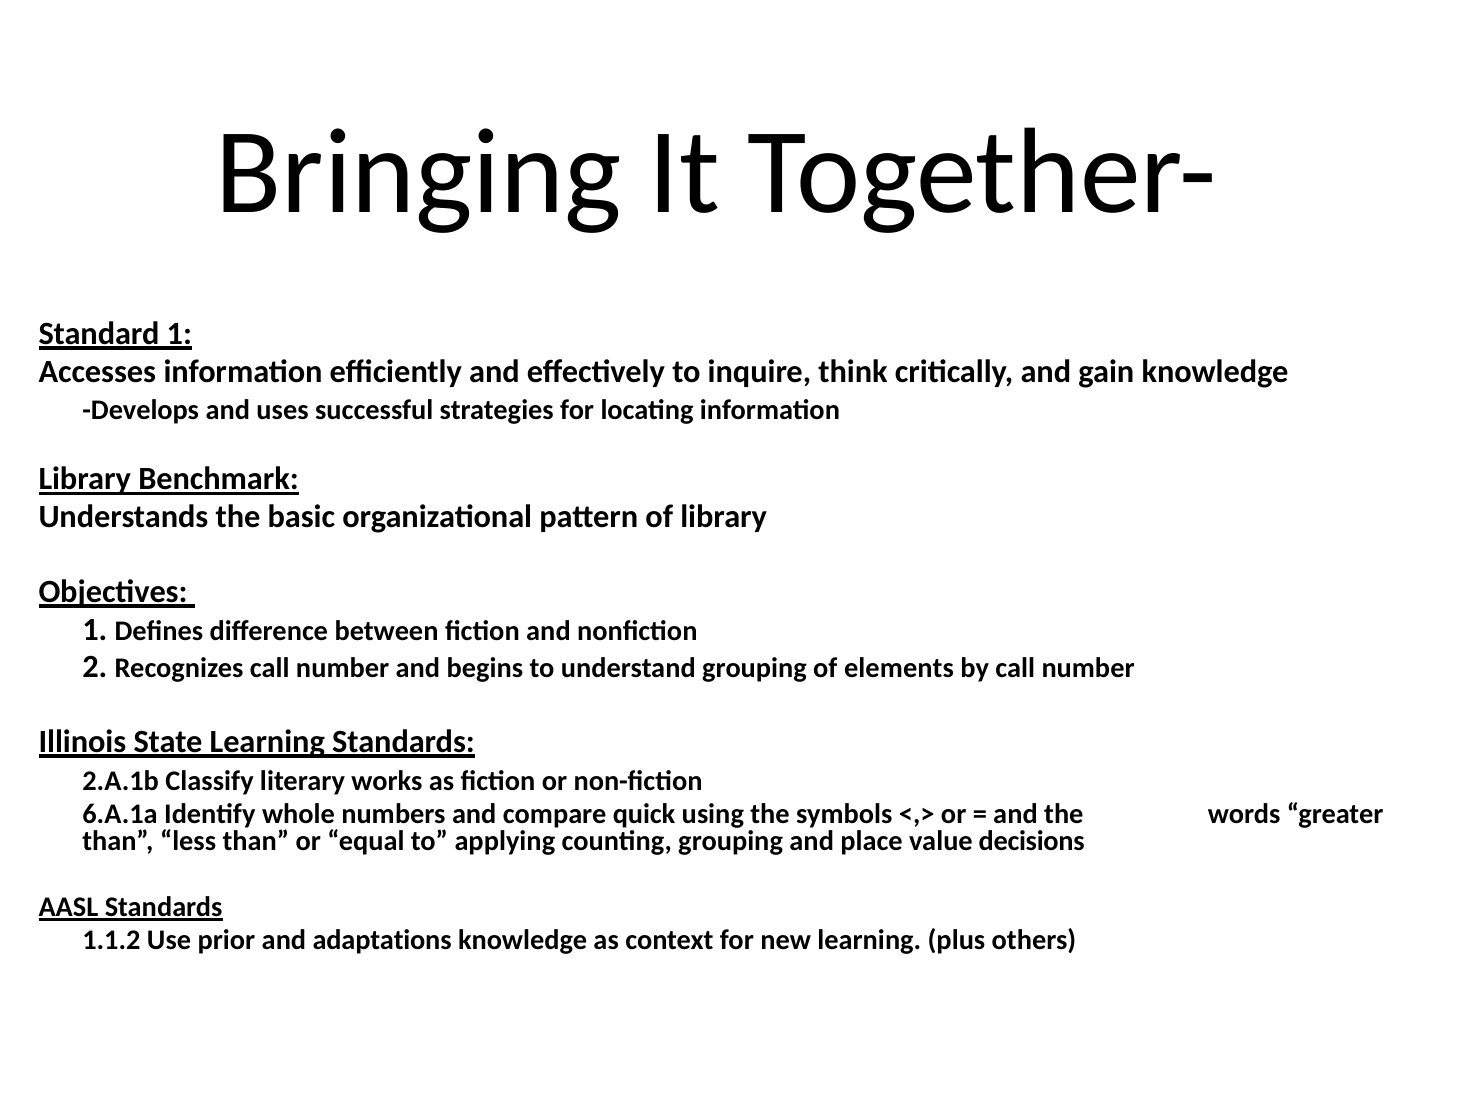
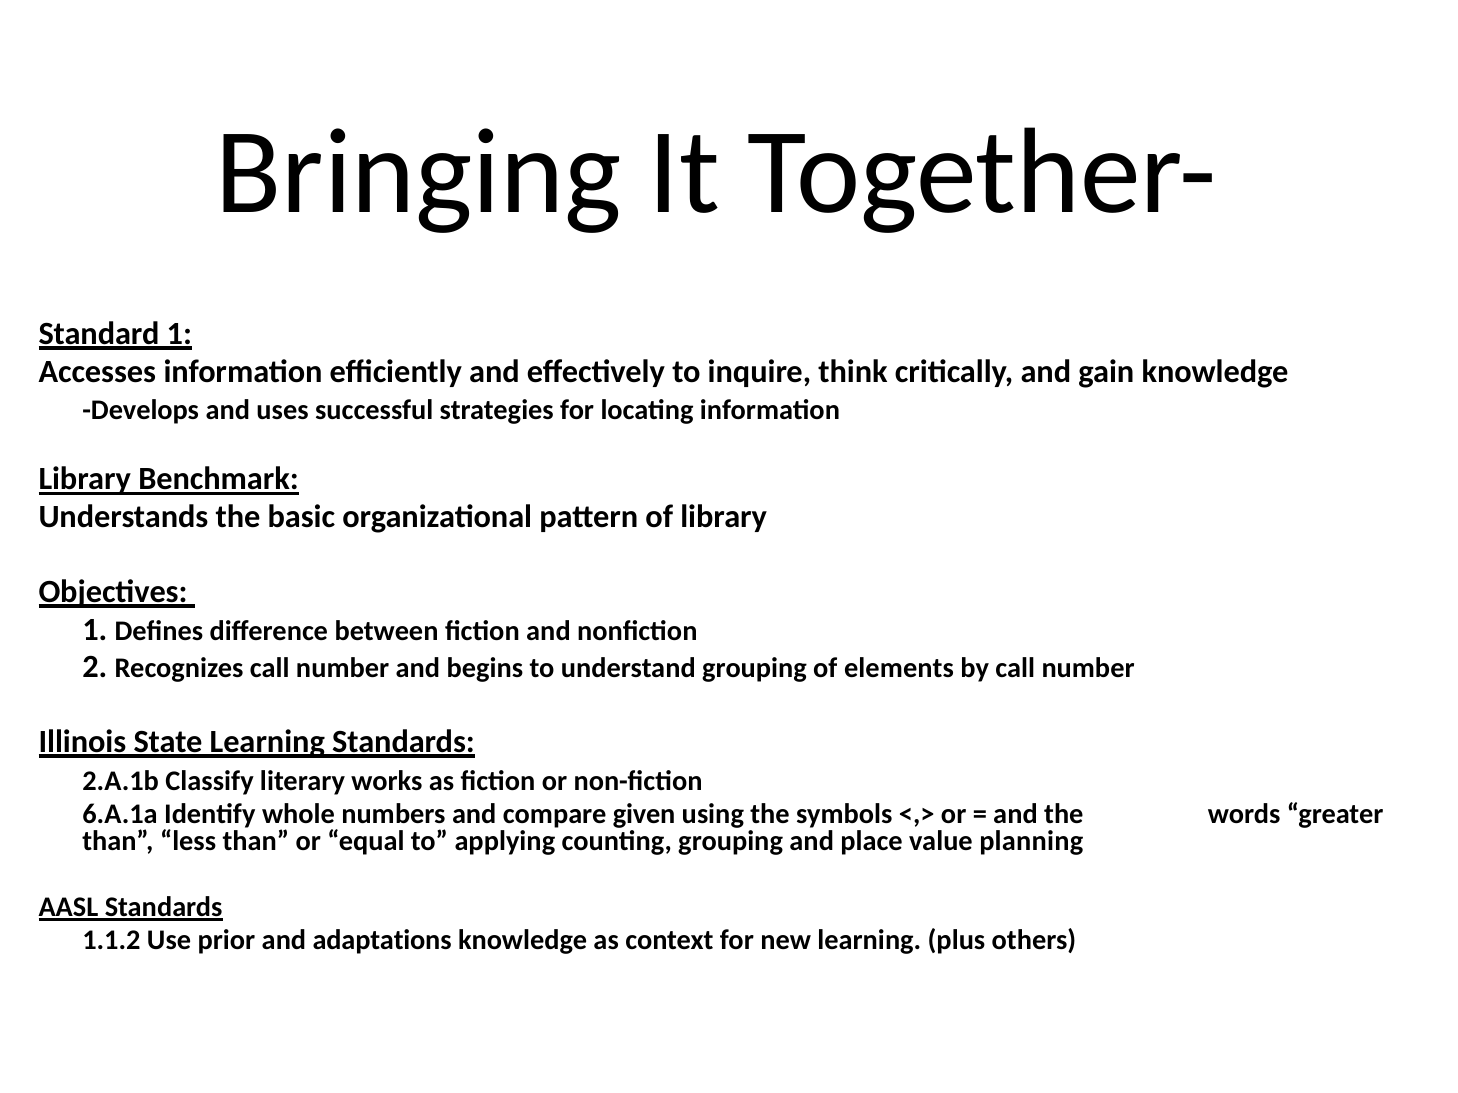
quick: quick -> given
decisions: decisions -> planning
